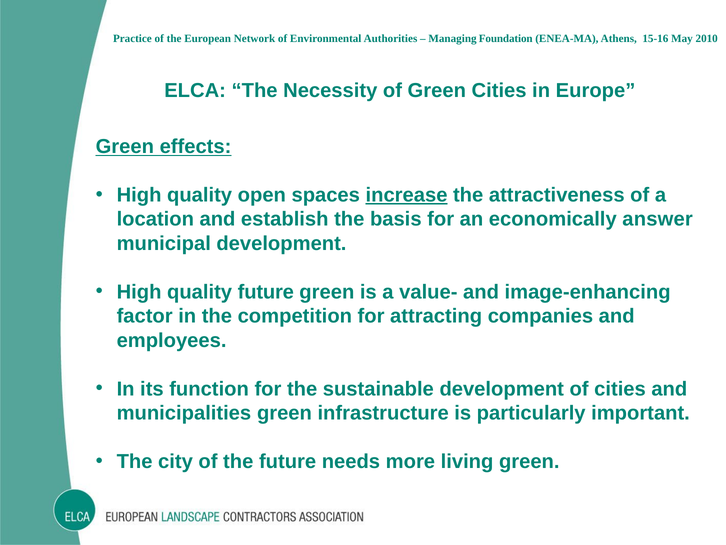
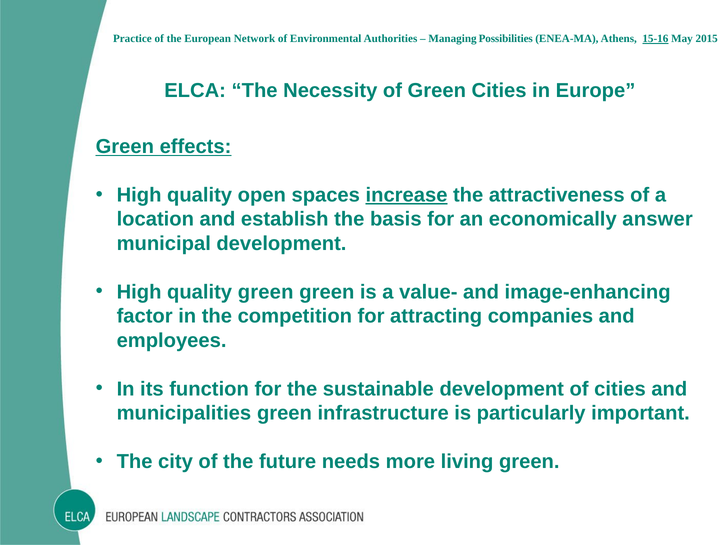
Foundation: Foundation -> Possibilities
15-16 underline: none -> present
2010: 2010 -> 2015
quality future: future -> green
